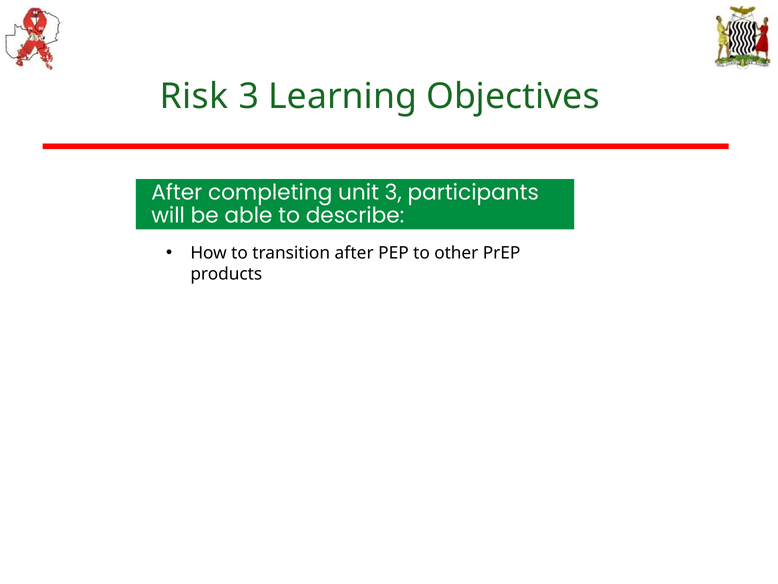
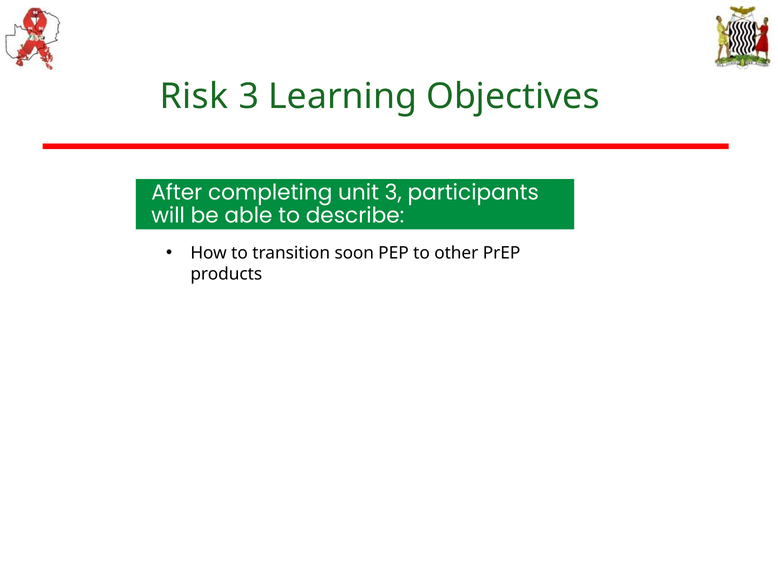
transition after: after -> soon
